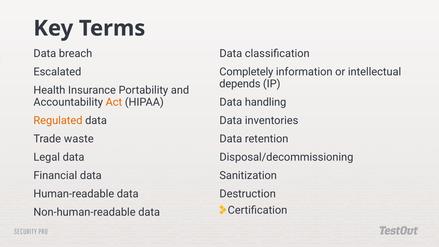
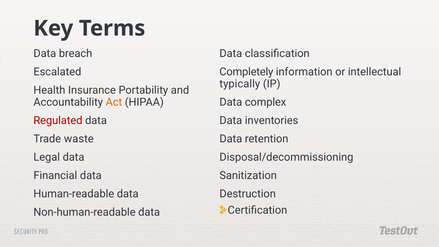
depends: depends -> typically
handling: handling -> complex
Regulated colour: orange -> red
